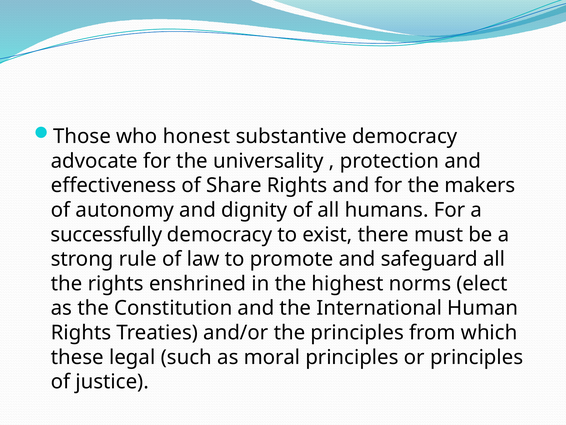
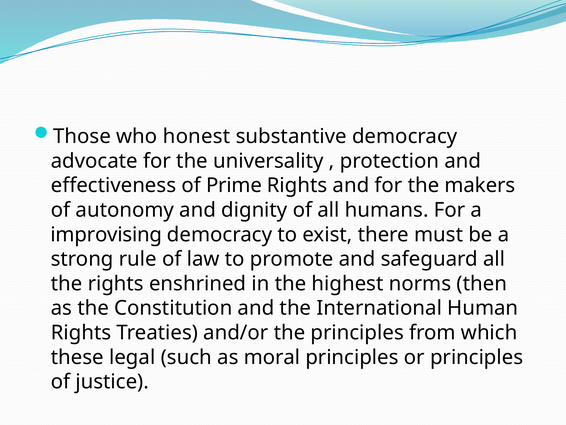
Share: Share -> Prime
successfully: successfully -> improvising
elect: elect -> then
